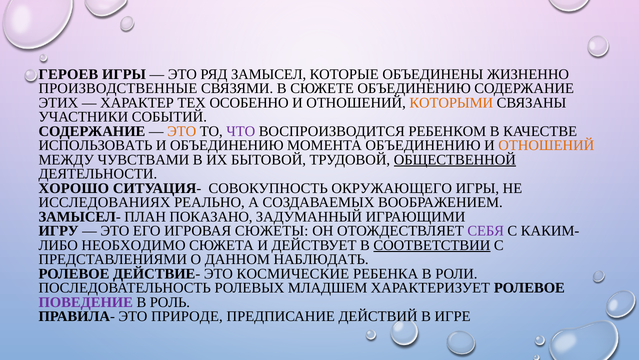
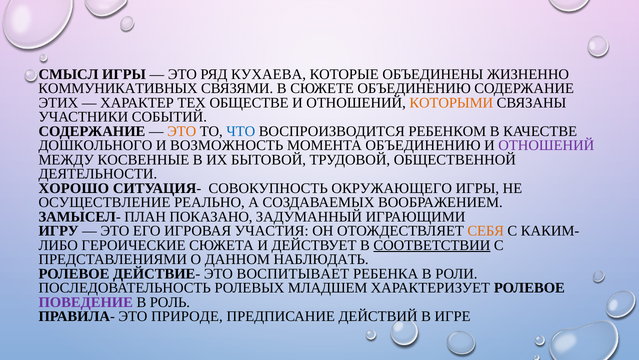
ГЕРОЕВ: ГЕРОЕВ -> СМЫСЛ
ЗАМЫСЕЛ: ЗАМЫСЕЛ -> КУХАЕВА
ПРОИЗВОДСТВЕННЫЕ: ПРОИЗВОДСТВЕННЫЕ -> КОММУНИКАТИВНЫХ
ОСОБЕННО: ОСОБЕННО -> ОБЩЕСТВЕ
ЧТО colour: purple -> blue
ИСПОЛЬЗОВАТЬ: ИСПОЛЬЗОВАТЬ -> ДОШКОЛЬНОГО
И ОБЪЕДИНЕНИЮ: ОБЪЕДИНЕНИЮ -> ВОЗМОЖНОСТЬ
ОТНОШЕНИЙ at (546, 145) colour: orange -> purple
ЧУВСТВАМИ: ЧУВСТВАМИ -> КОСВЕННЫЕ
ОБЩЕСТВЕННОЙ underline: present -> none
ИССЛЕДОВАНИЯХ: ИССЛЕДОВАНИЯХ -> ОСУЩЕСТВЛЕНИЕ
СЮЖЕТЫ: СЮЖЕТЫ -> УЧАСТИЯ
СЕБЯ colour: purple -> orange
НЕОБХОДИМО: НЕОБХОДИМО -> ГЕРОИЧЕСКИЕ
КОСМИЧЕСКИЕ: КОСМИЧЕСКИЕ -> ВОСПИТЫВАЕТ
